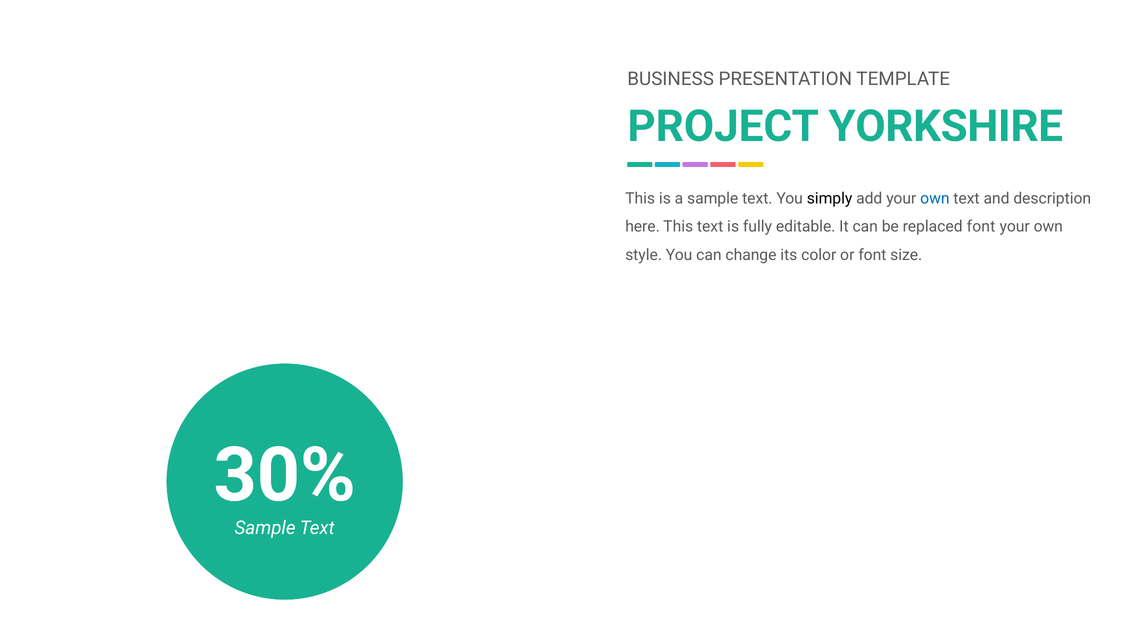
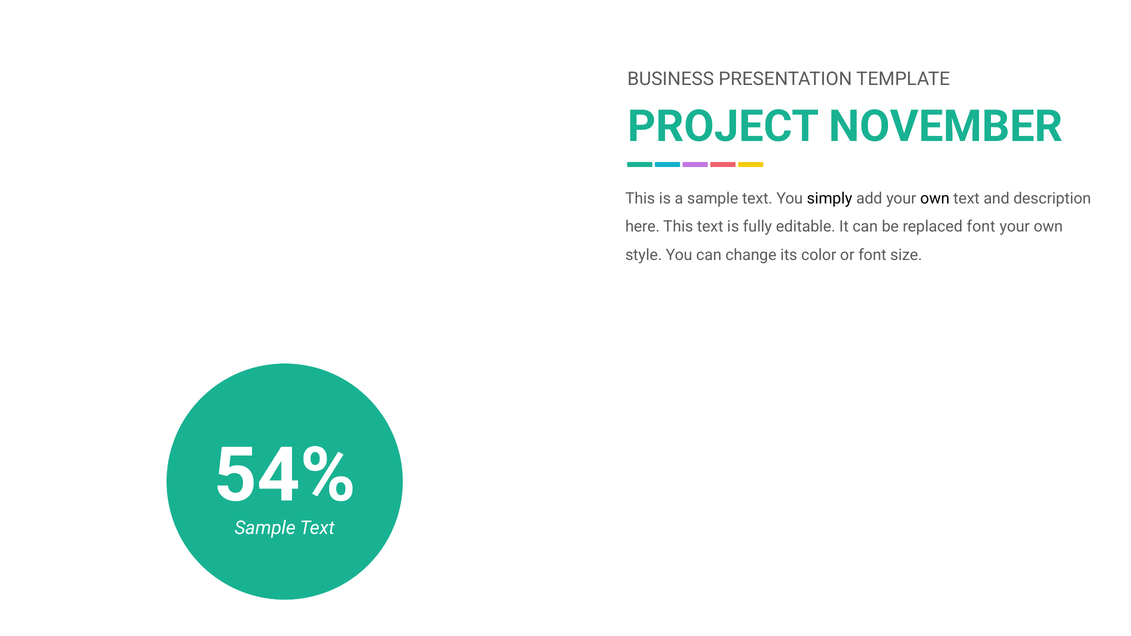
YORKSHIRE: YORKSHIRE -> NOVEMBER
own at (935, 198) colour: blue -> black
30%: 30% -> 54%
